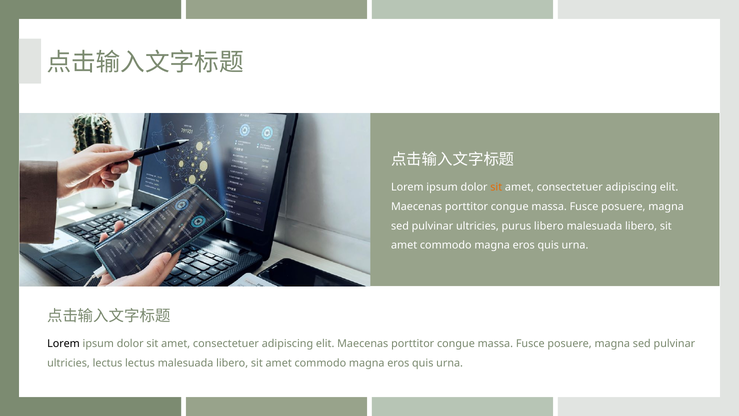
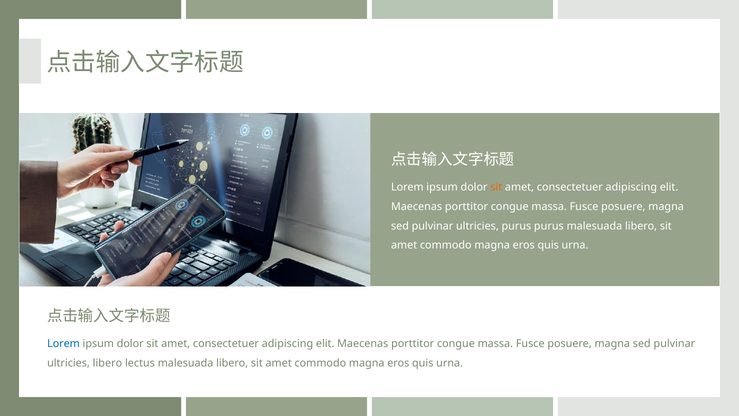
purus libero: libero -> purus
Lorem at (63, 344) colour: black -> blue
ultricies lectus: lectus -> libero
